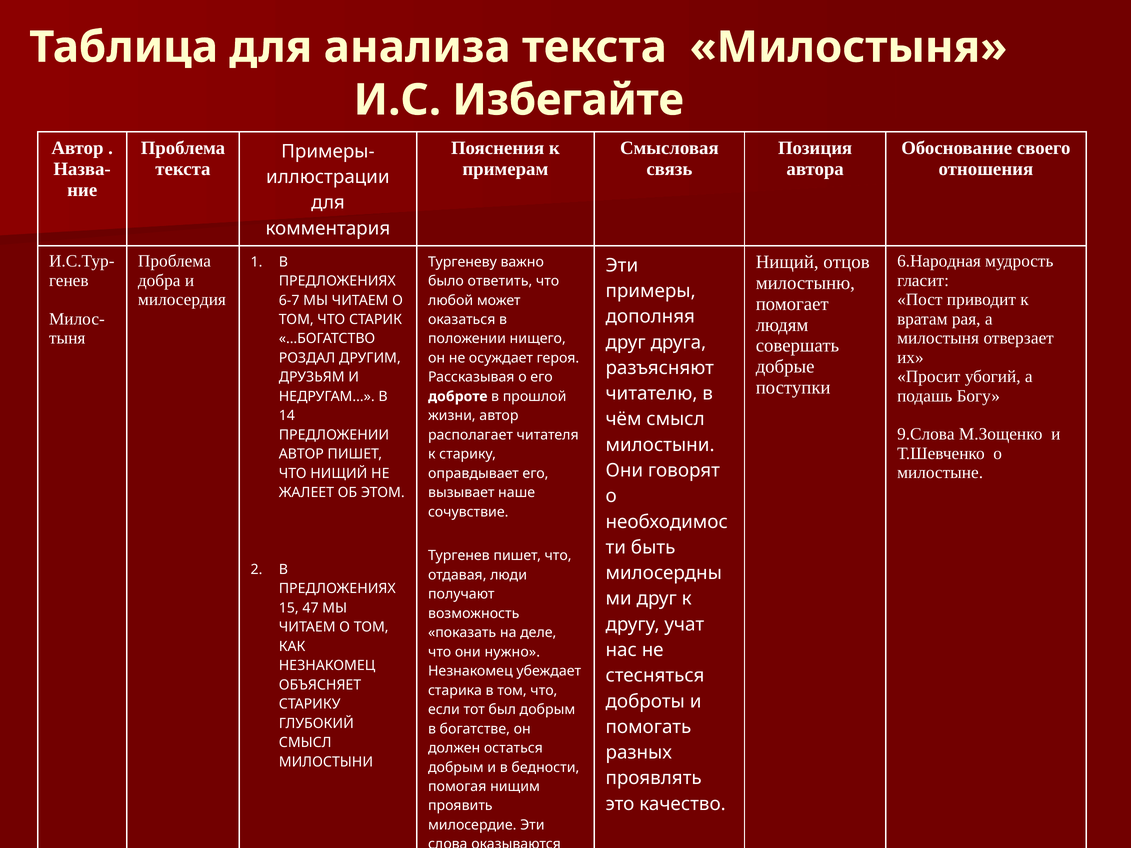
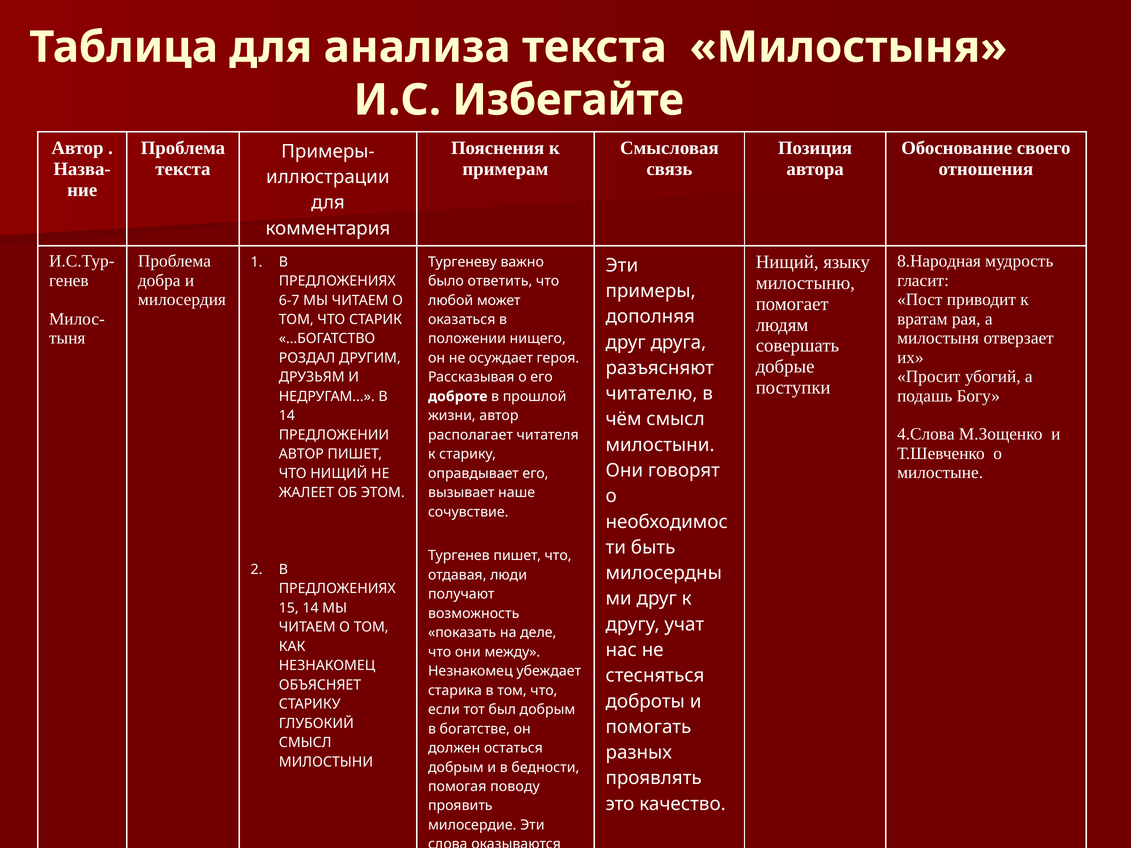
6.Народная: 6.Народная -> 8.Народная
отцов: отцов -> языку
9.Слова: 9.Слова -> 4.Слова
15 47: 47 -> 14
нужно: нужно -> между
нищим: нищим -> поводу
